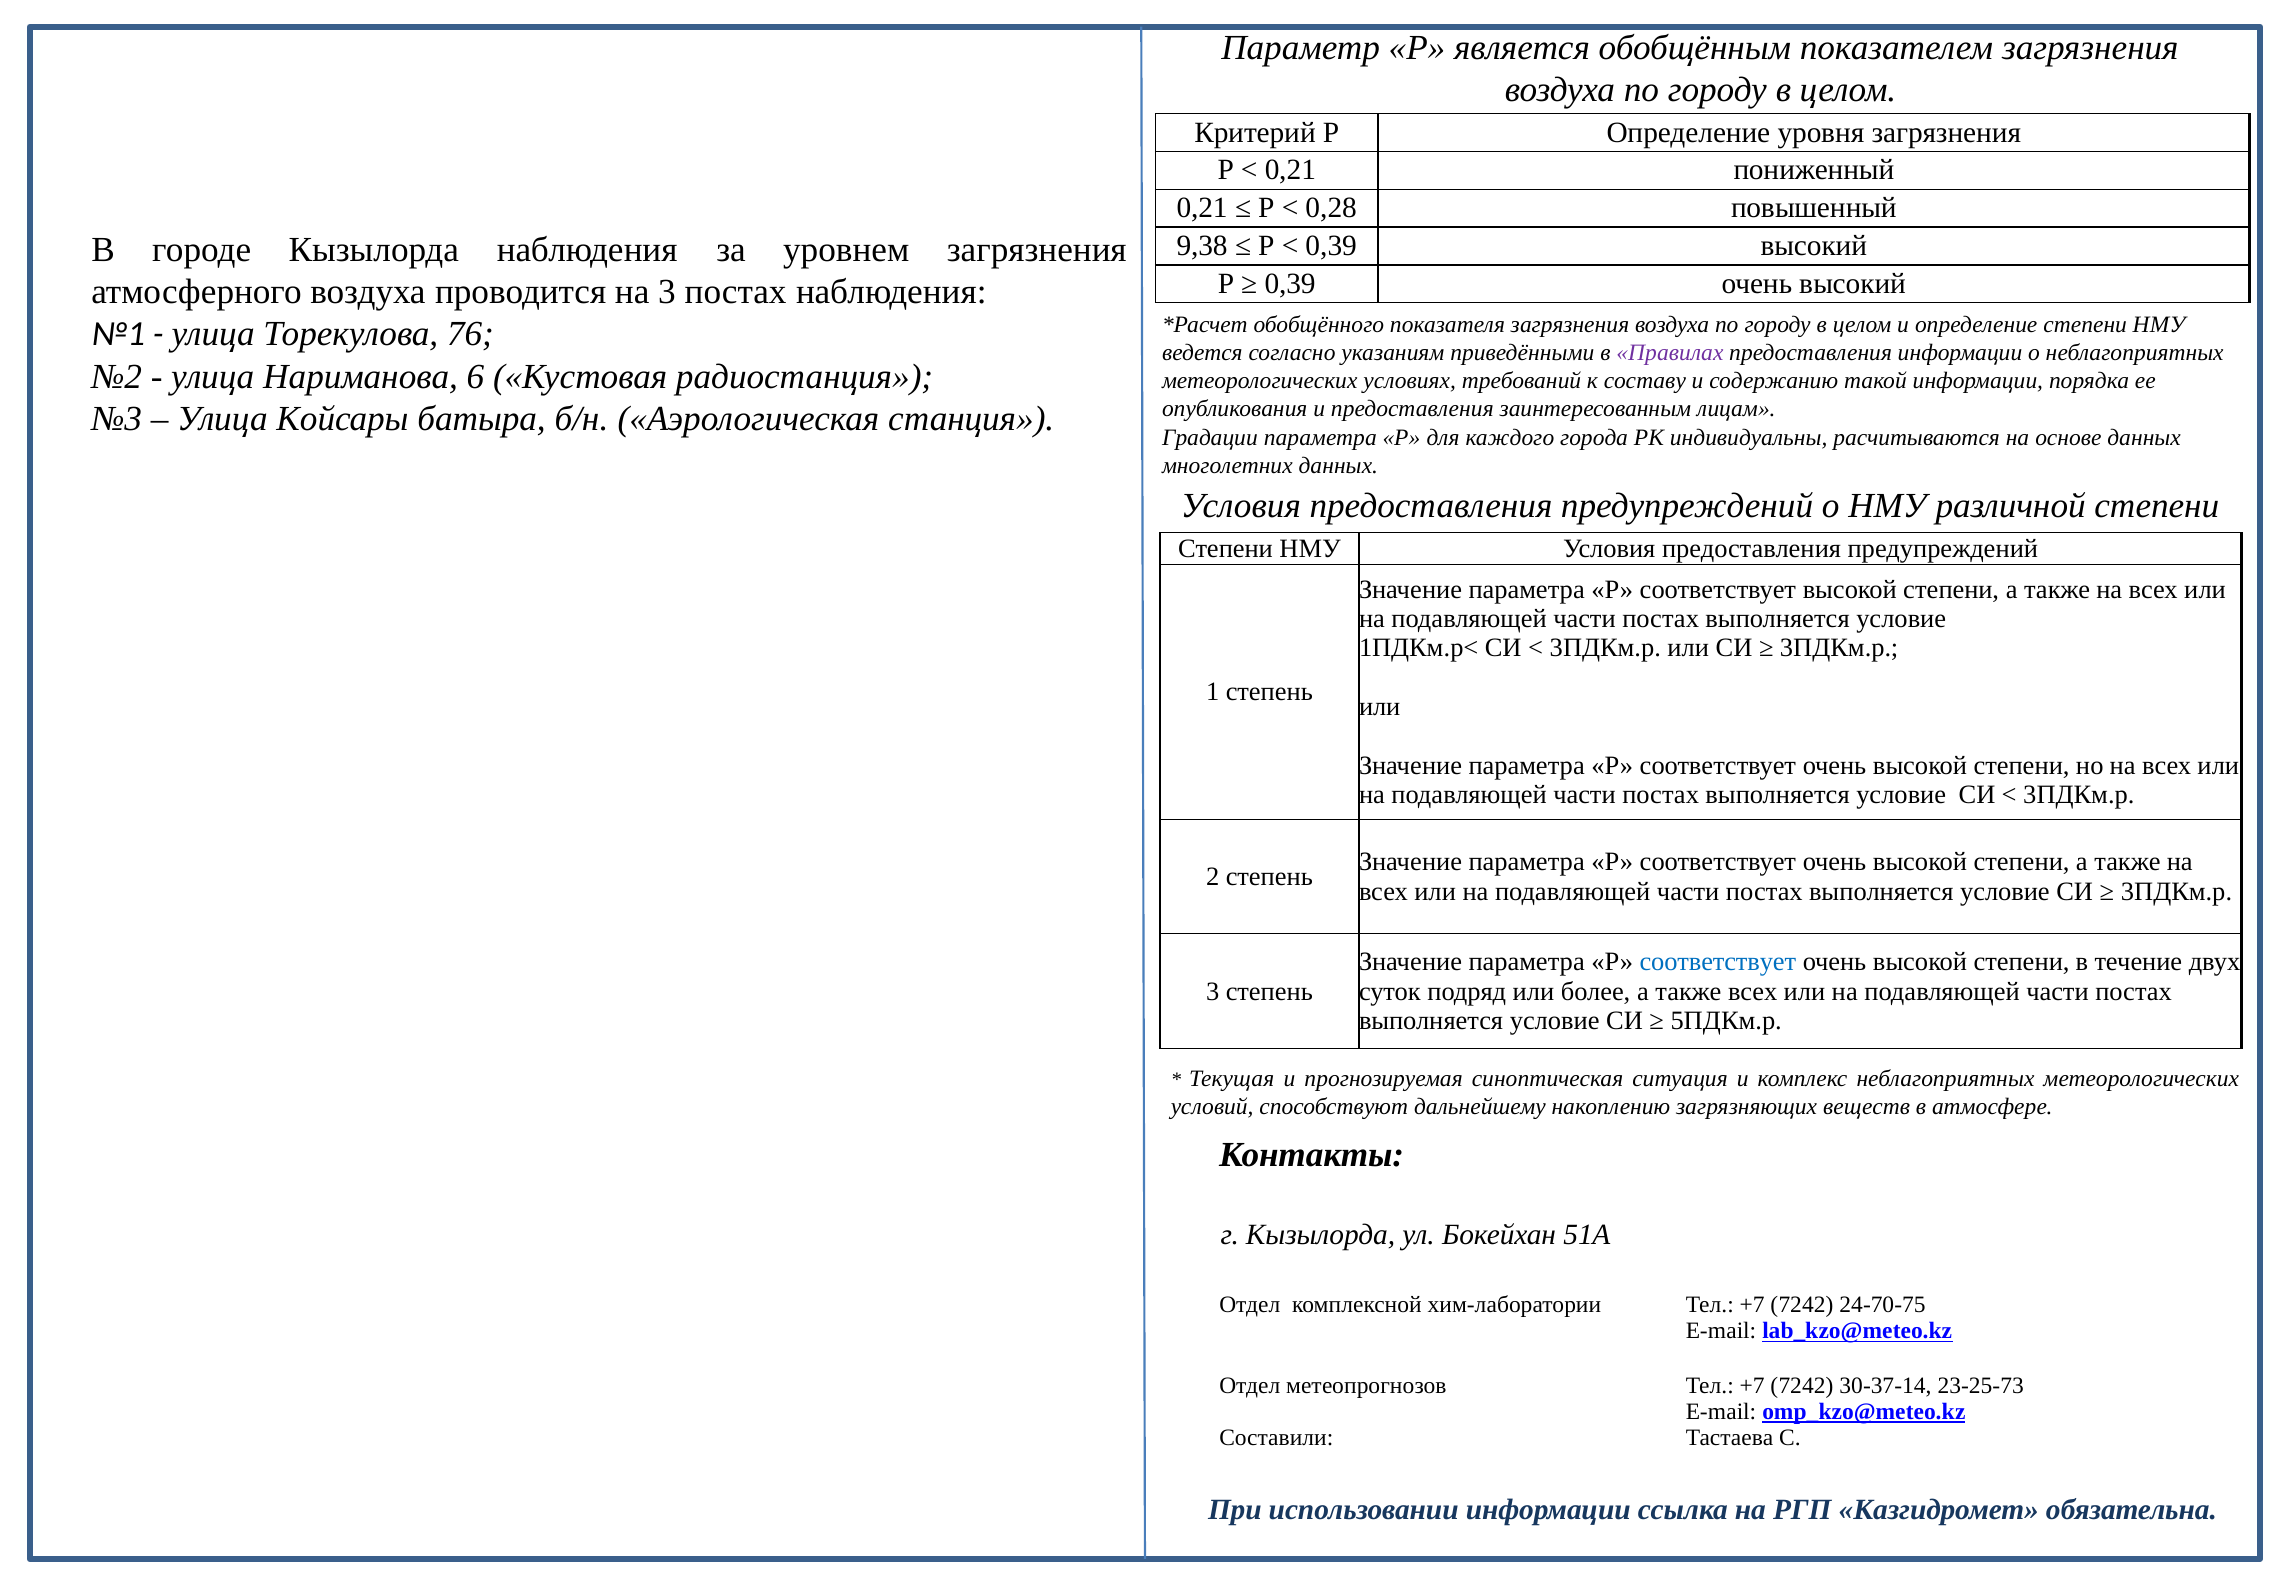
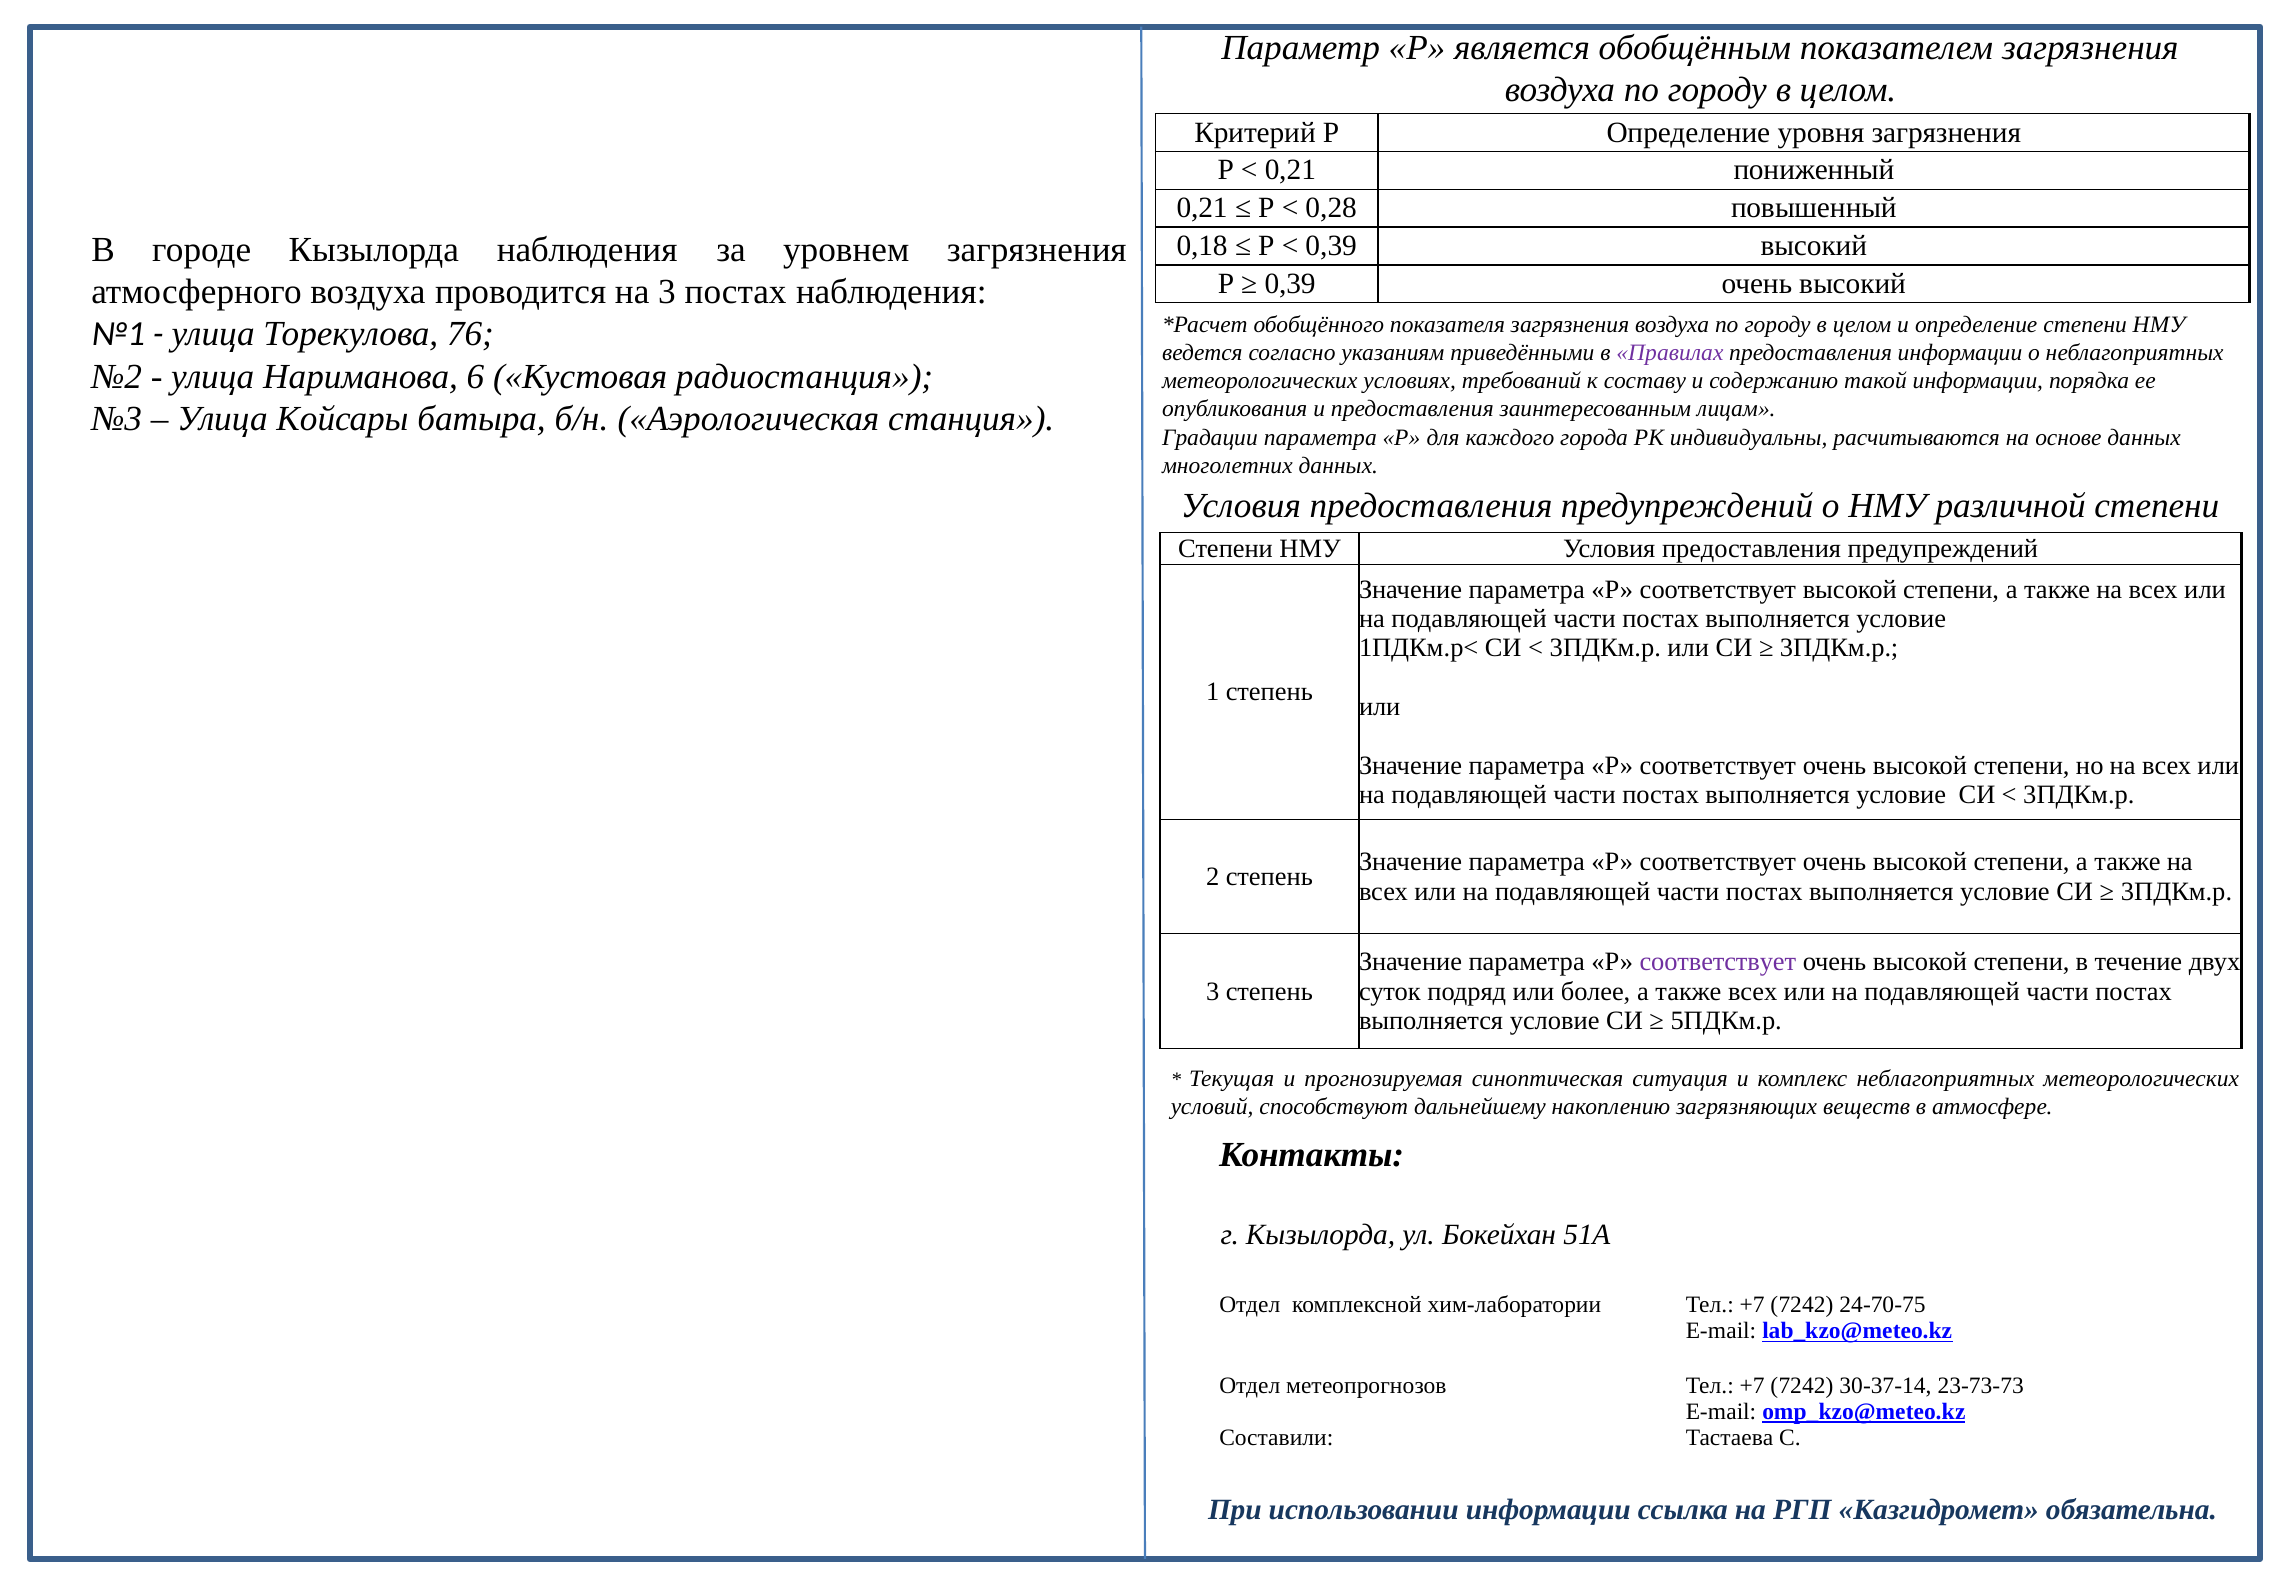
9,38: 9,38 -> 0,18
соответствует at (1718, 962) colour: blue -> purple
23-25-73: 23-25-73 -> 23-73-73
